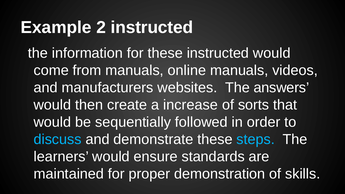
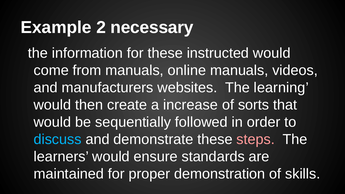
2 instructed: instructed -> necessary
answers: answers -> learning
steps colour: light blue -> pink
